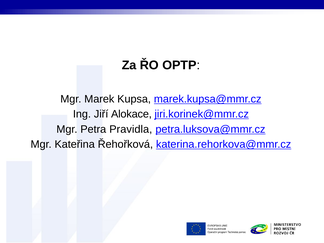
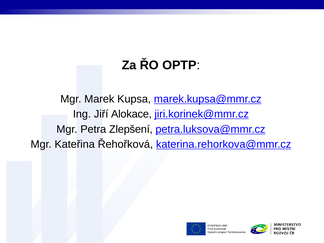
Pravidla: Pravidla -> Zlepšení
